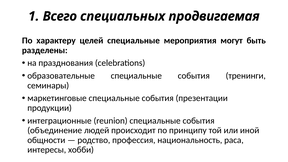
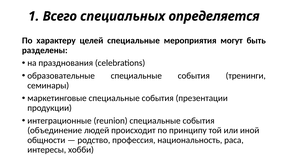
продвигаемая: продвигаемая -> определяется
